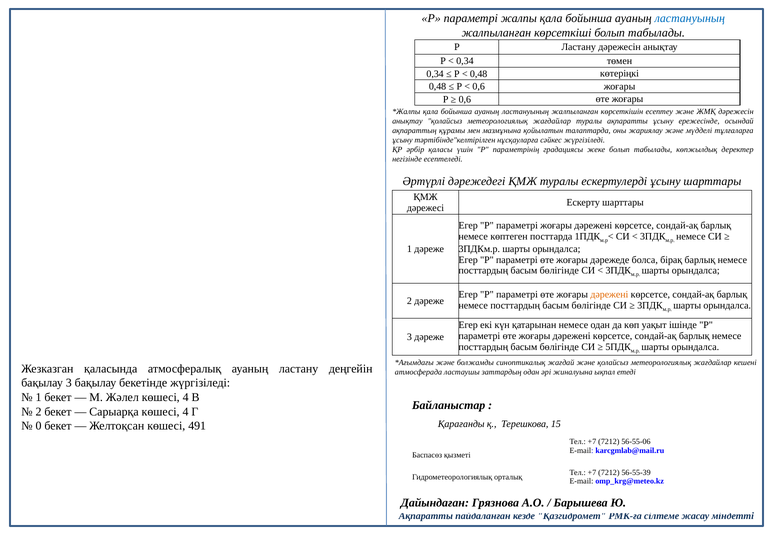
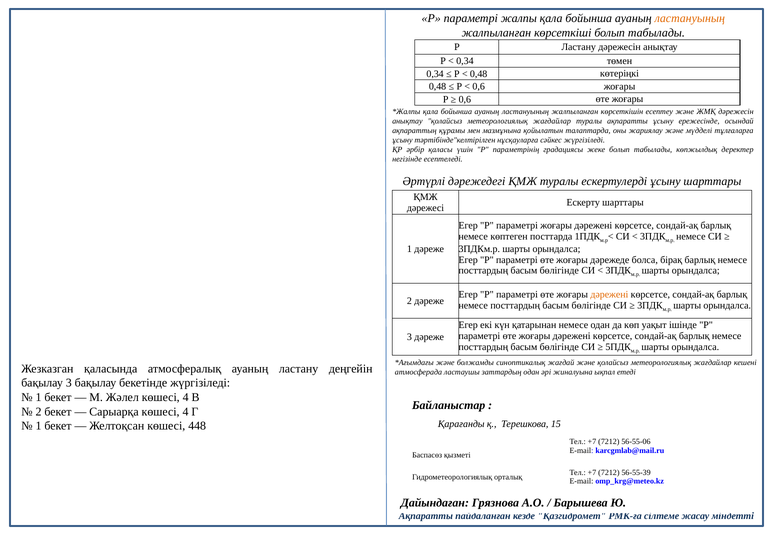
ластануының at (690, 18) colour: blue -> orange
0 at (39, 426): 0 -> 1
491: 491 -> 448
